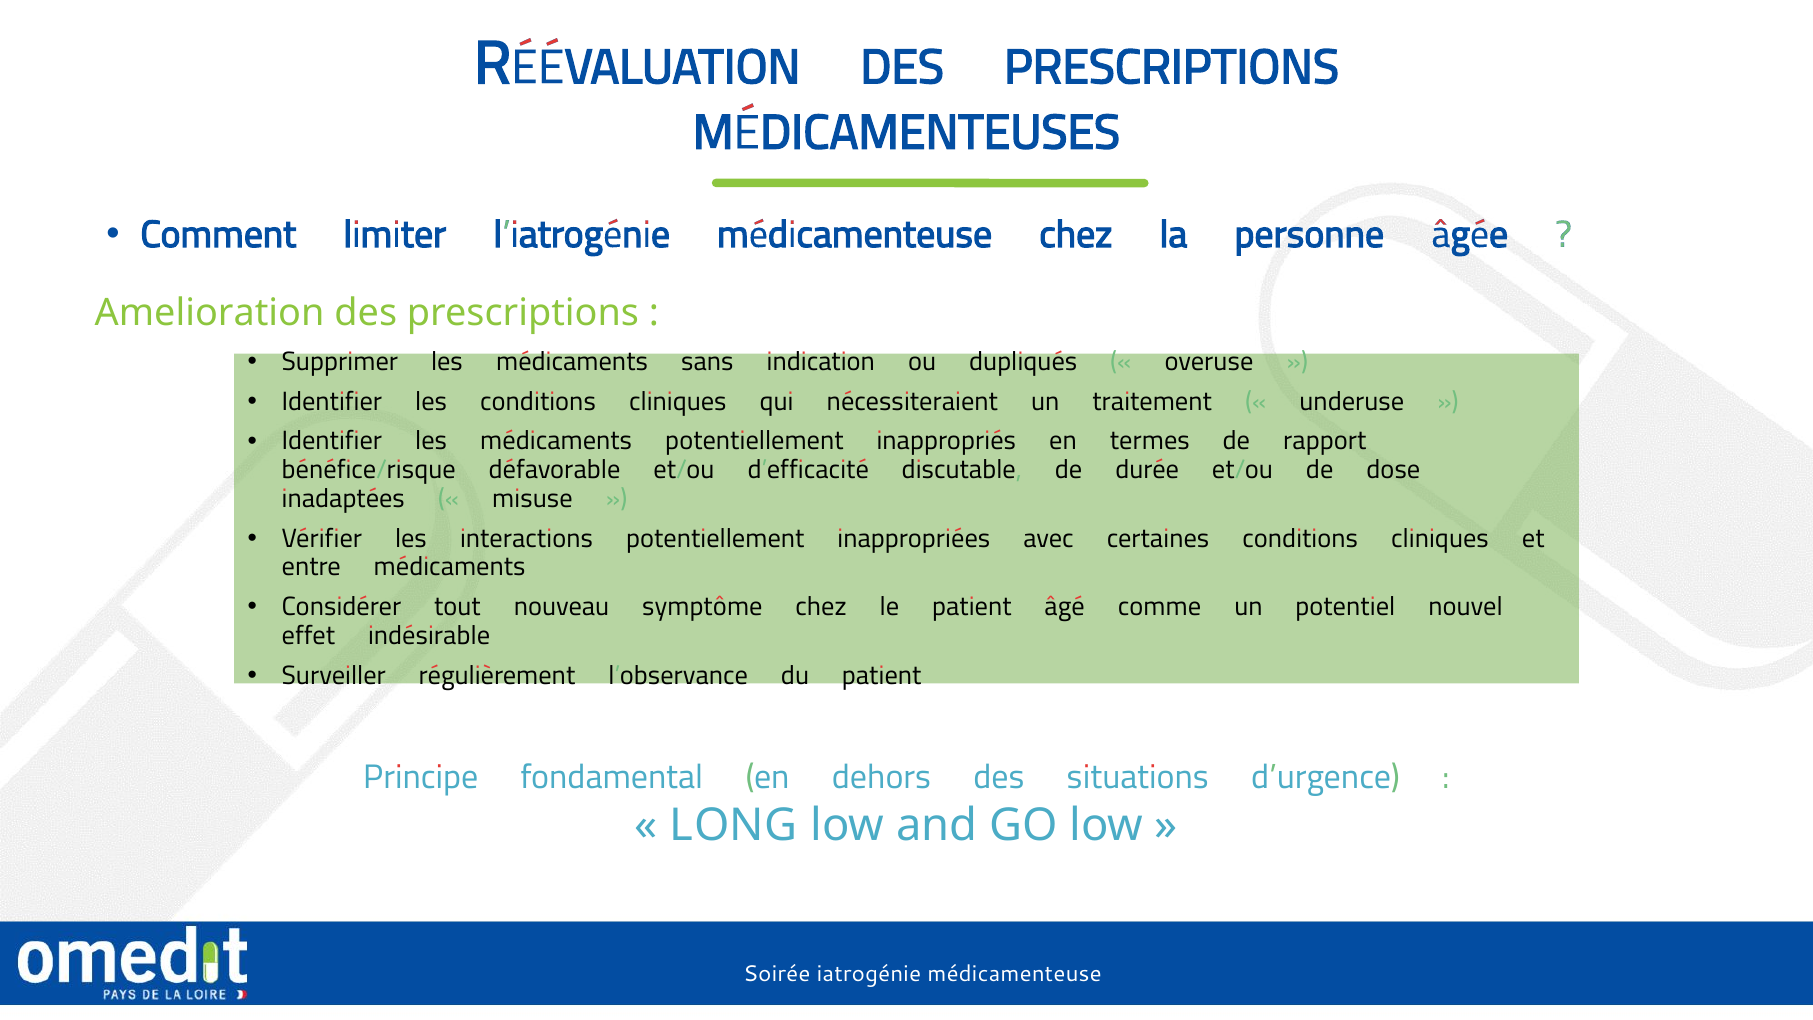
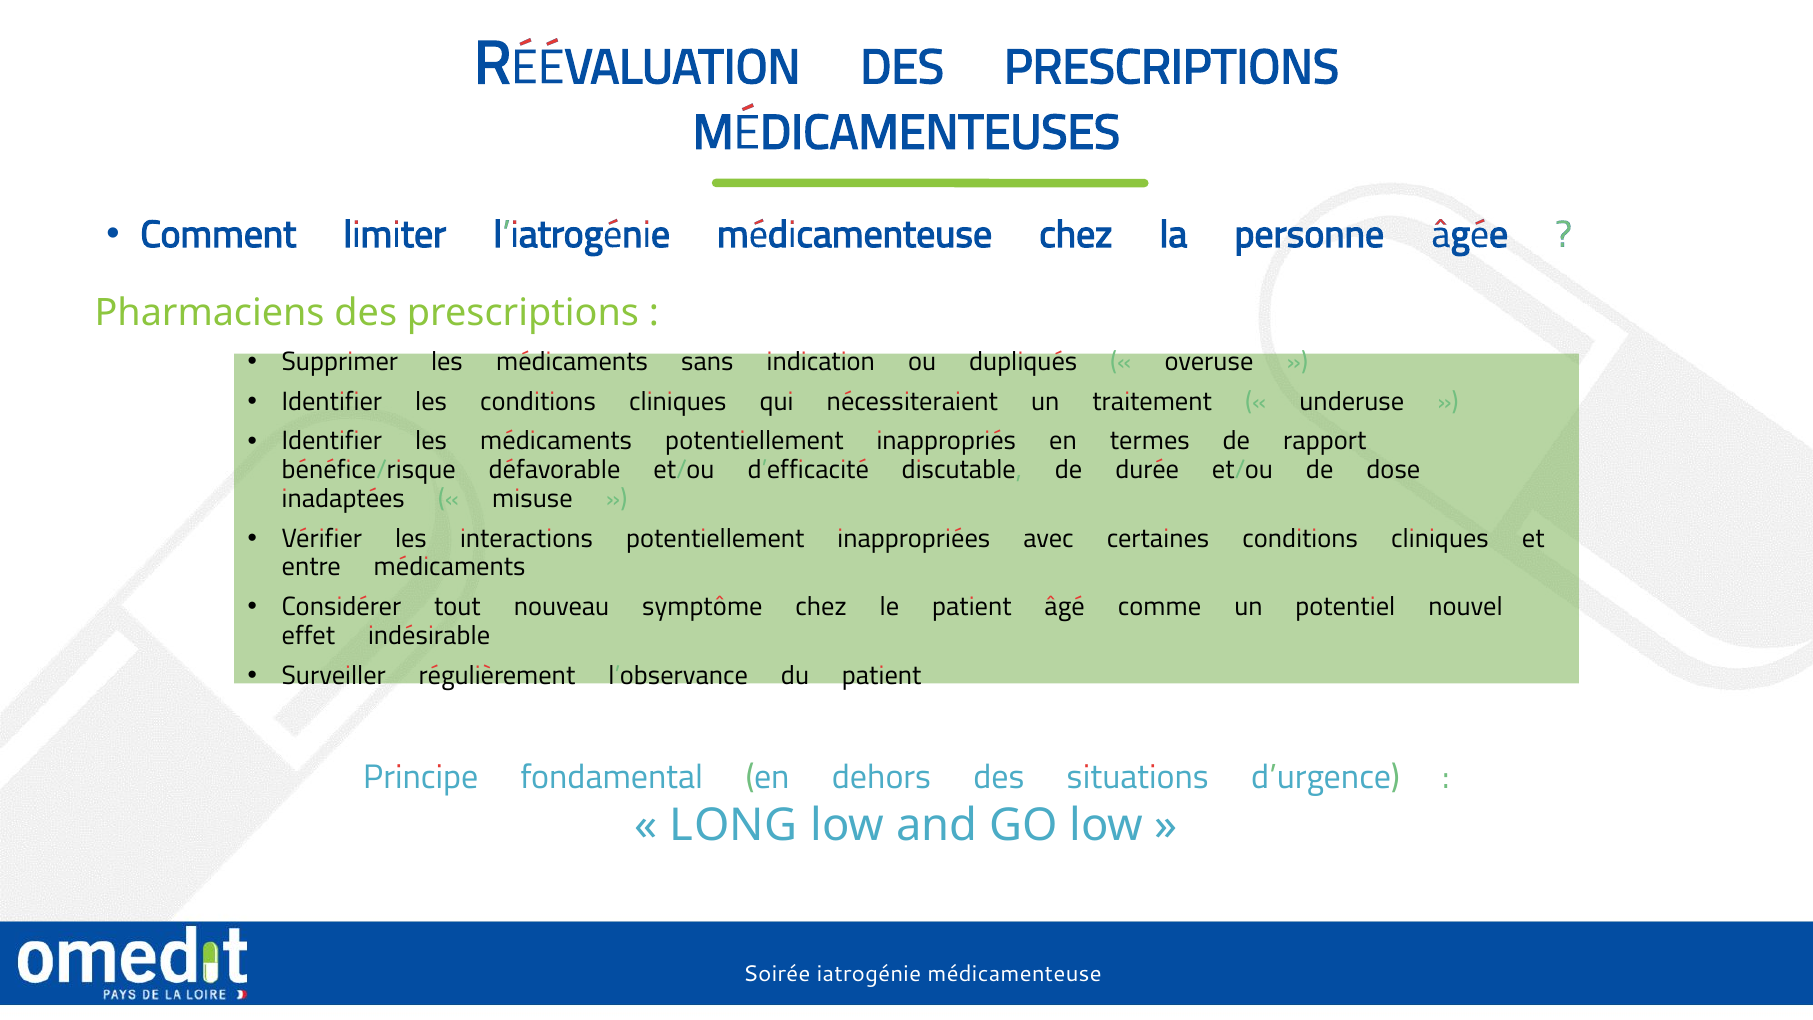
Amelioration: Amelioration -> Pharmaciens
